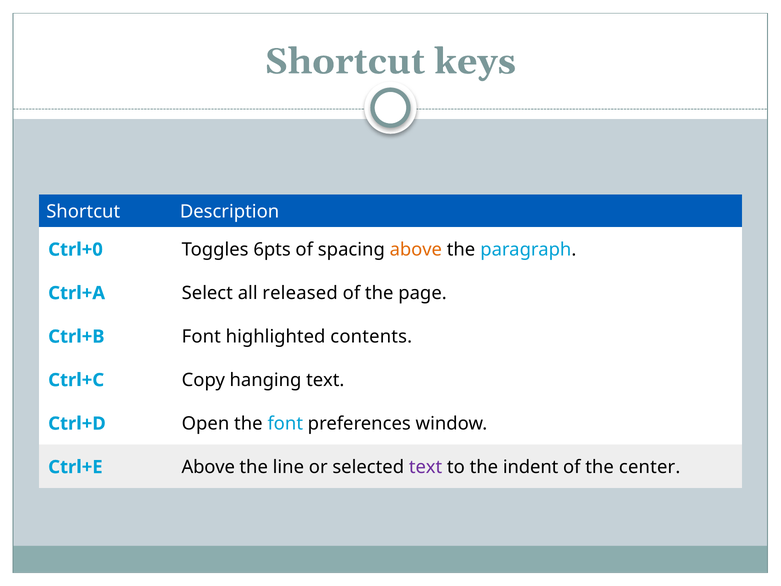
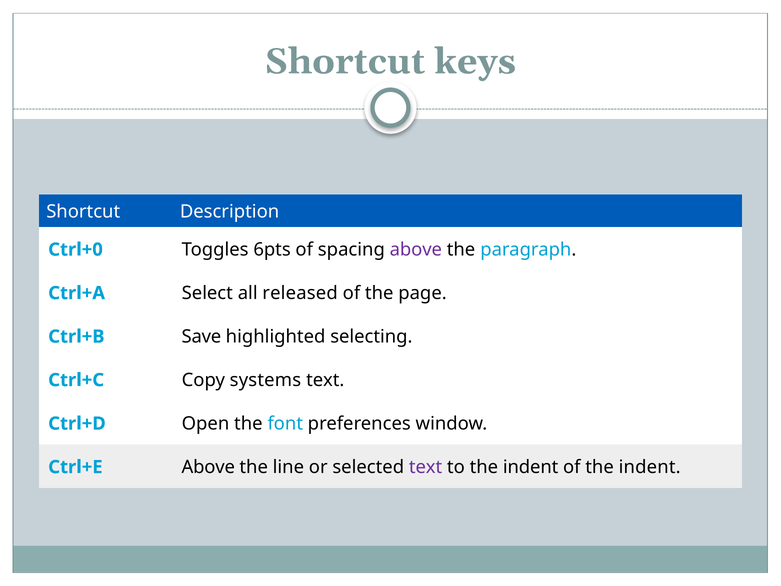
above at (416, 250) colour: orange -> purple
Ctrl+B Font: Font -> Save
contents: contents -> selecting
hanging: hanging -> systems
of the center: center -> indent
